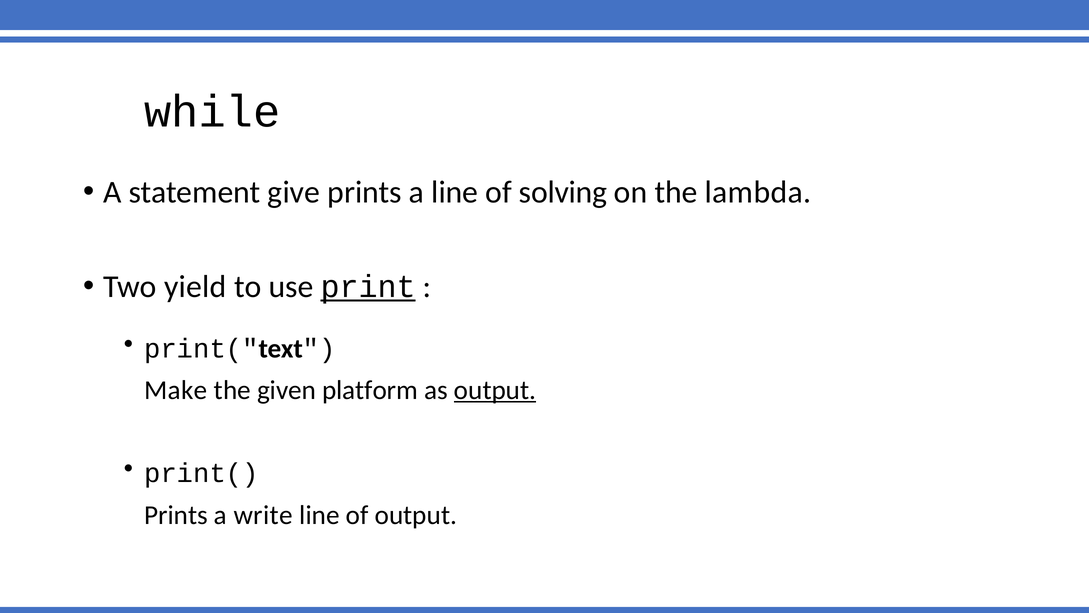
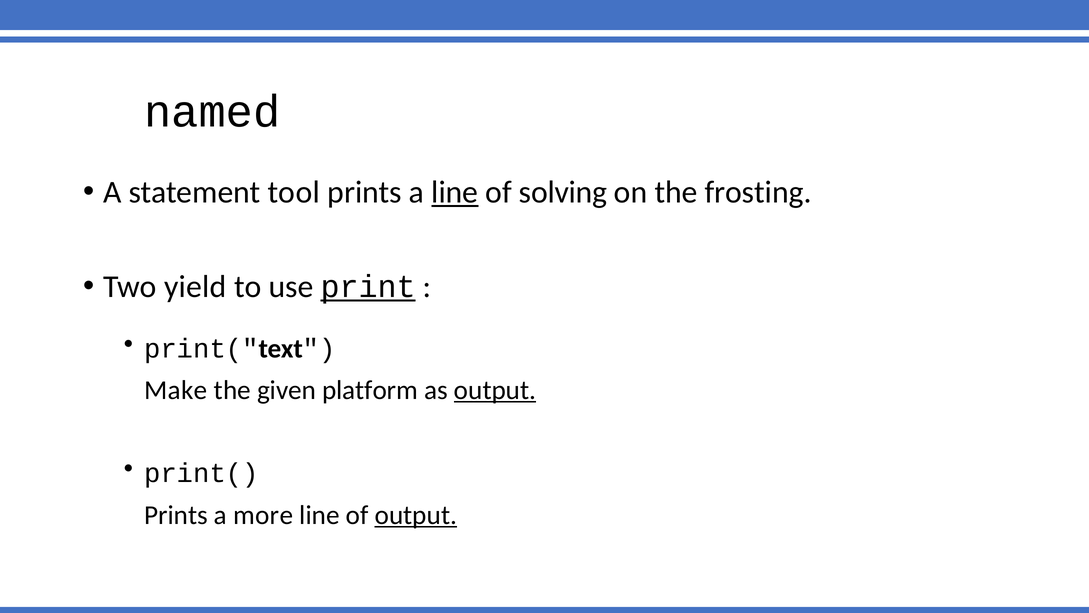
while: while -> named
give: give -> tool
line at (455, 192) underline: none -> present
lambda: lambda -> frosting
write: write -> more
output at (416, 515) underline: none -> present
